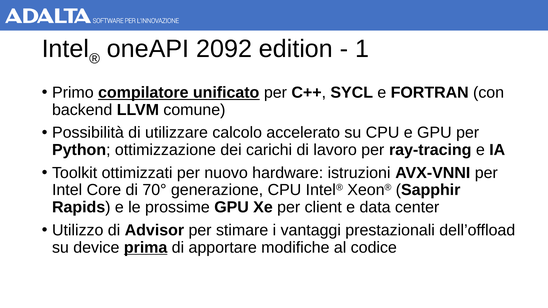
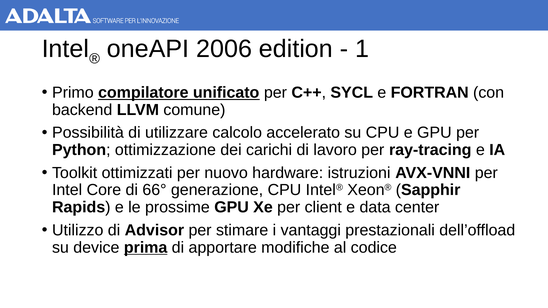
2092: 2092 -> 2006
70°: 70° -> 66°
